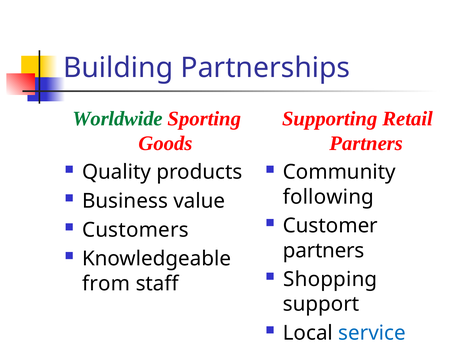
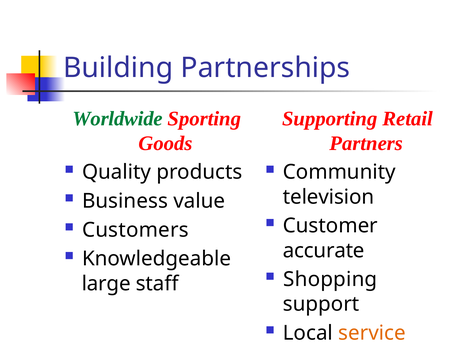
following: following -> television
partners at (324, 251): partners -> accurate
from: from -> large
service colour: blue -> orange
